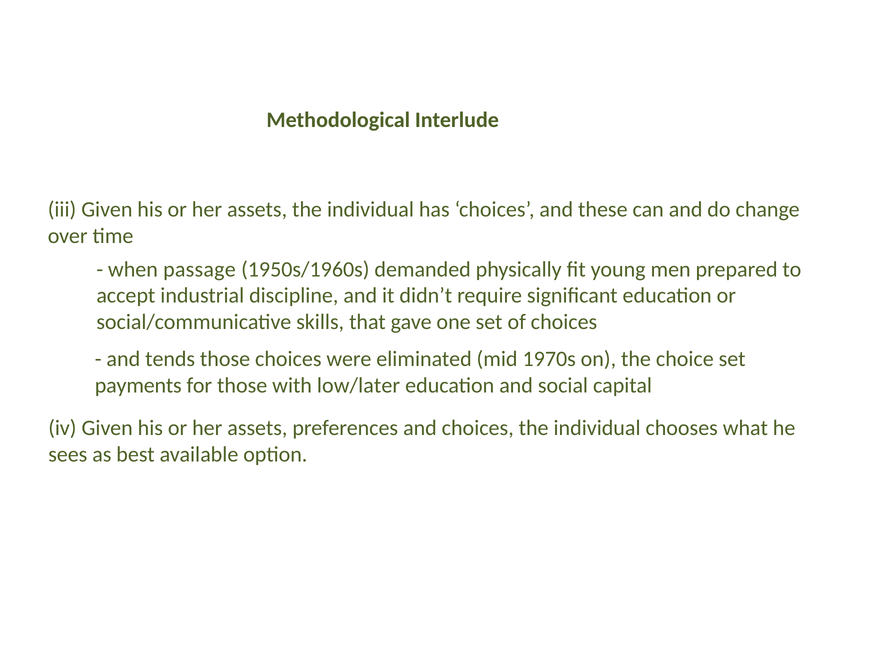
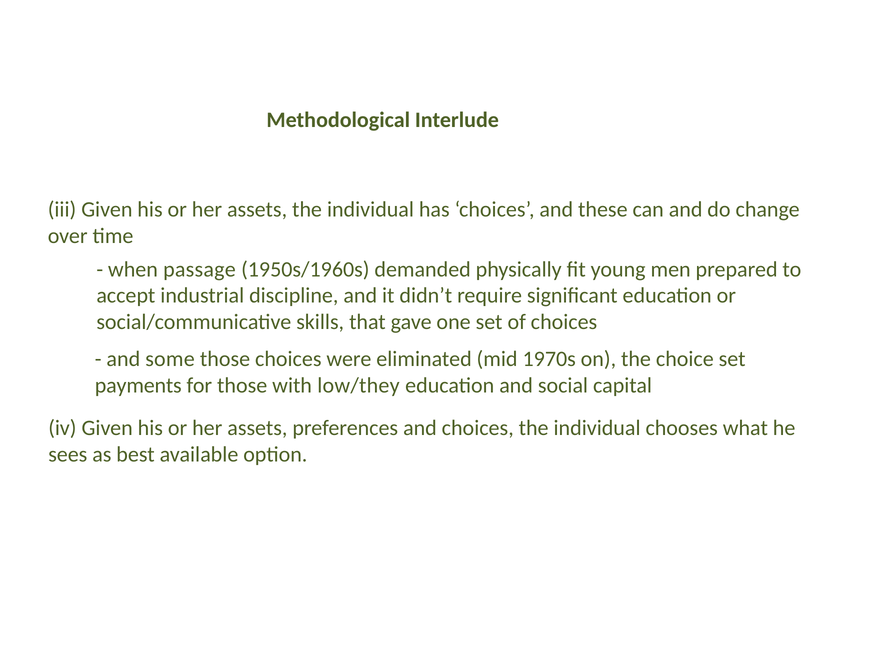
tends: tends -> some
low/later: low/later -> low/they
